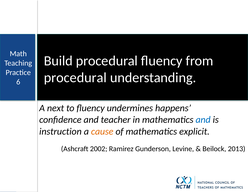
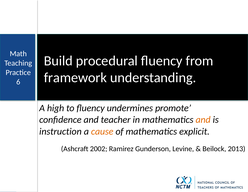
procedural at (75, 78): procedural -> framework
next: next -> high
happens: happens -> promote
and at (203, 119) colour: blue -> orange
